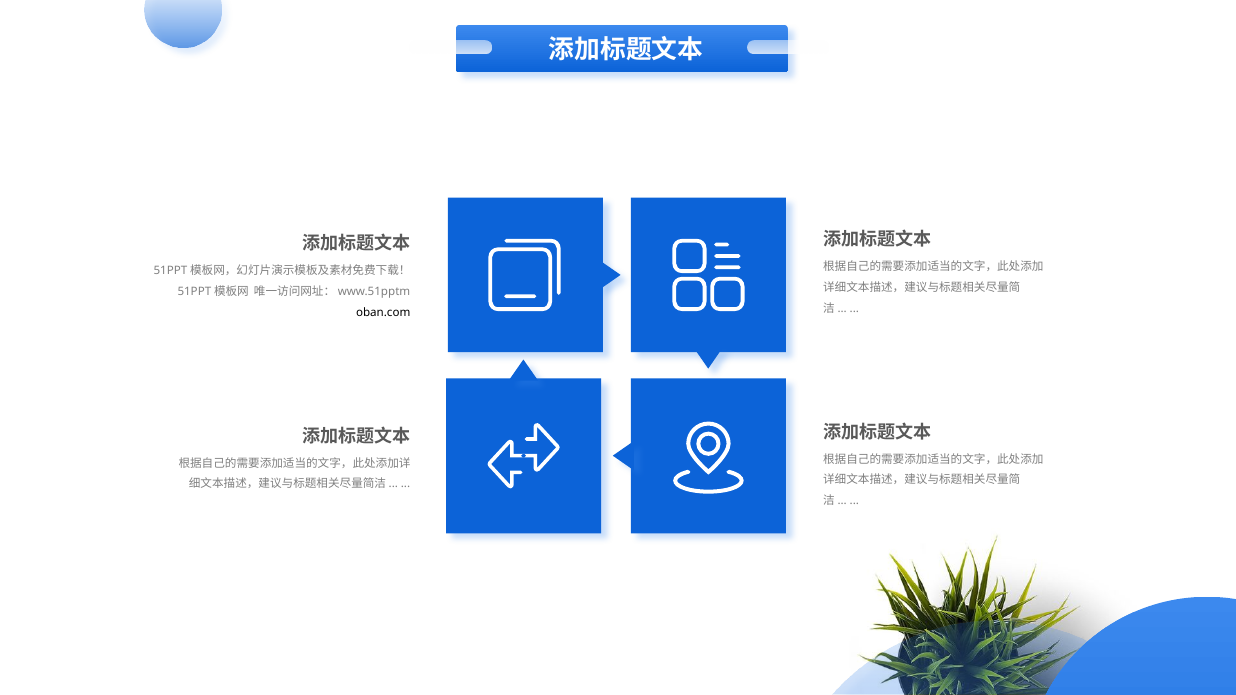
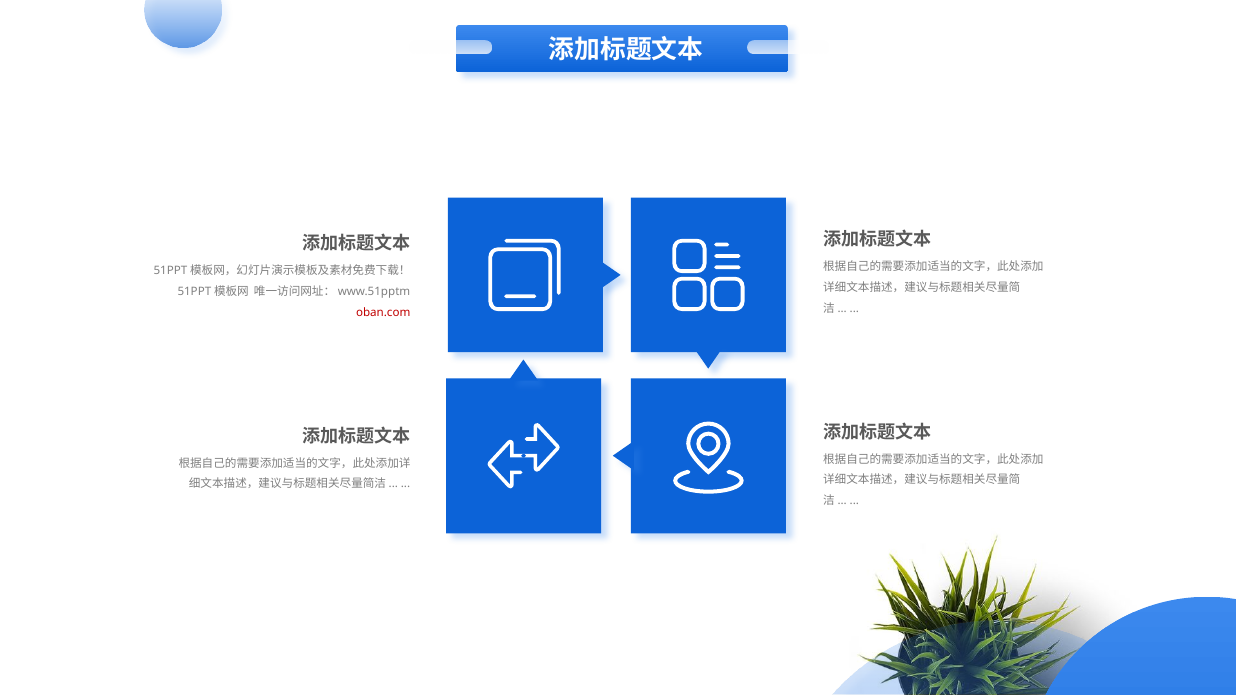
oban.com colour: black -> red
